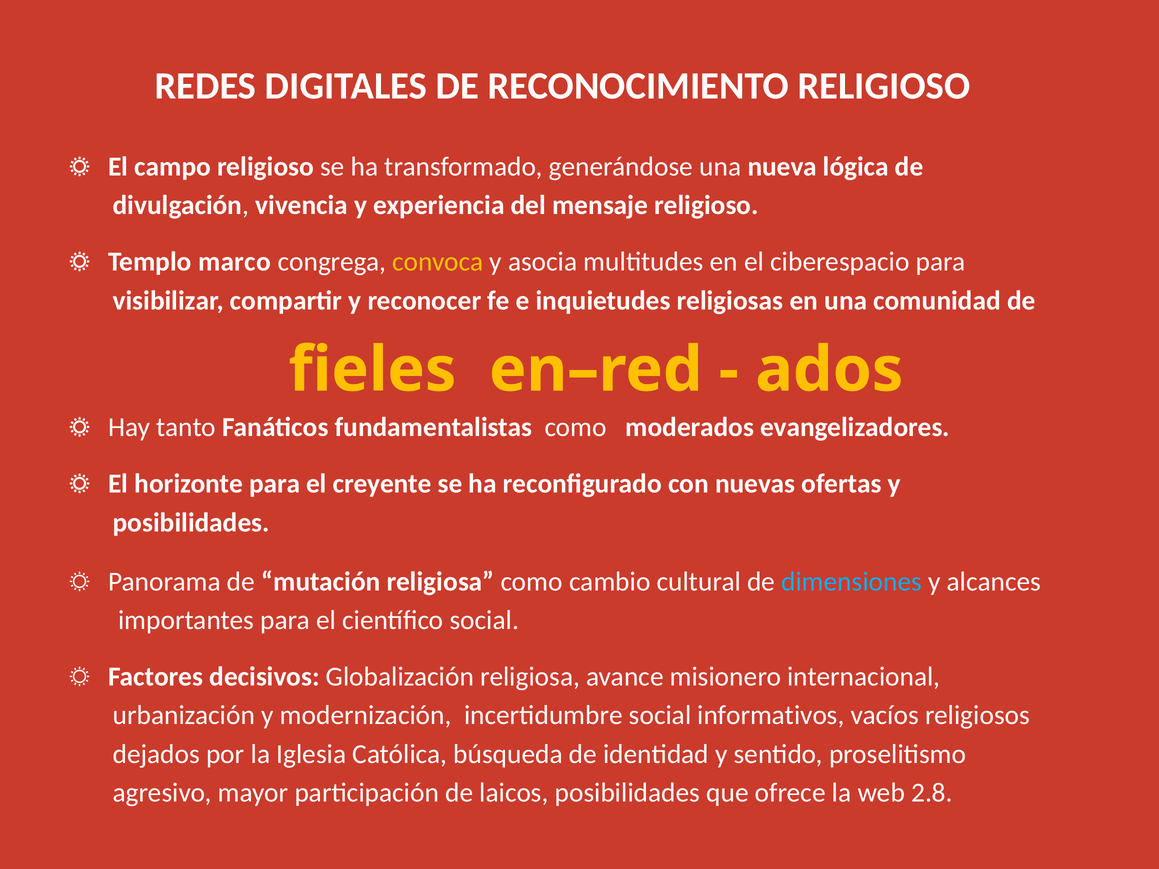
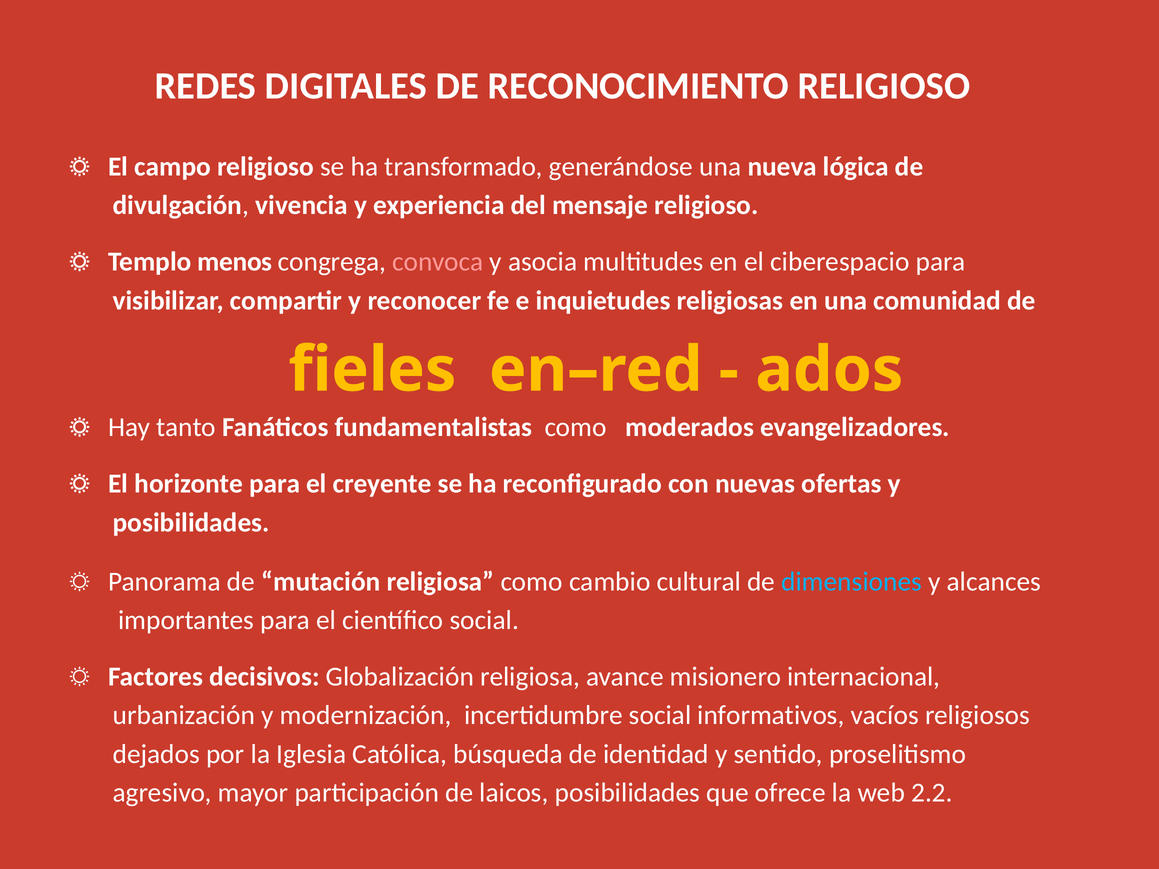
marco: marco -> menos
convoca colour: yellow -> pink
2.8: 2.8 -> 2.2
